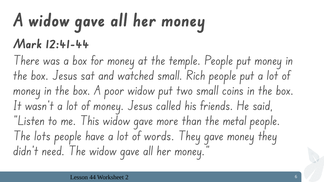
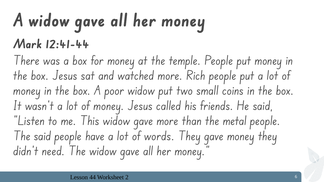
watched small: small -> more
The lots: lots -> said
